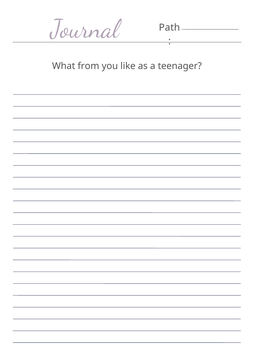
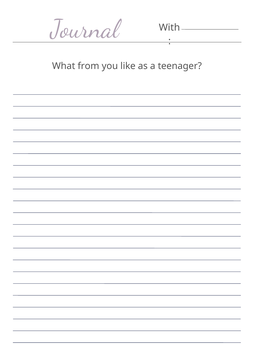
Path: Path -> With
